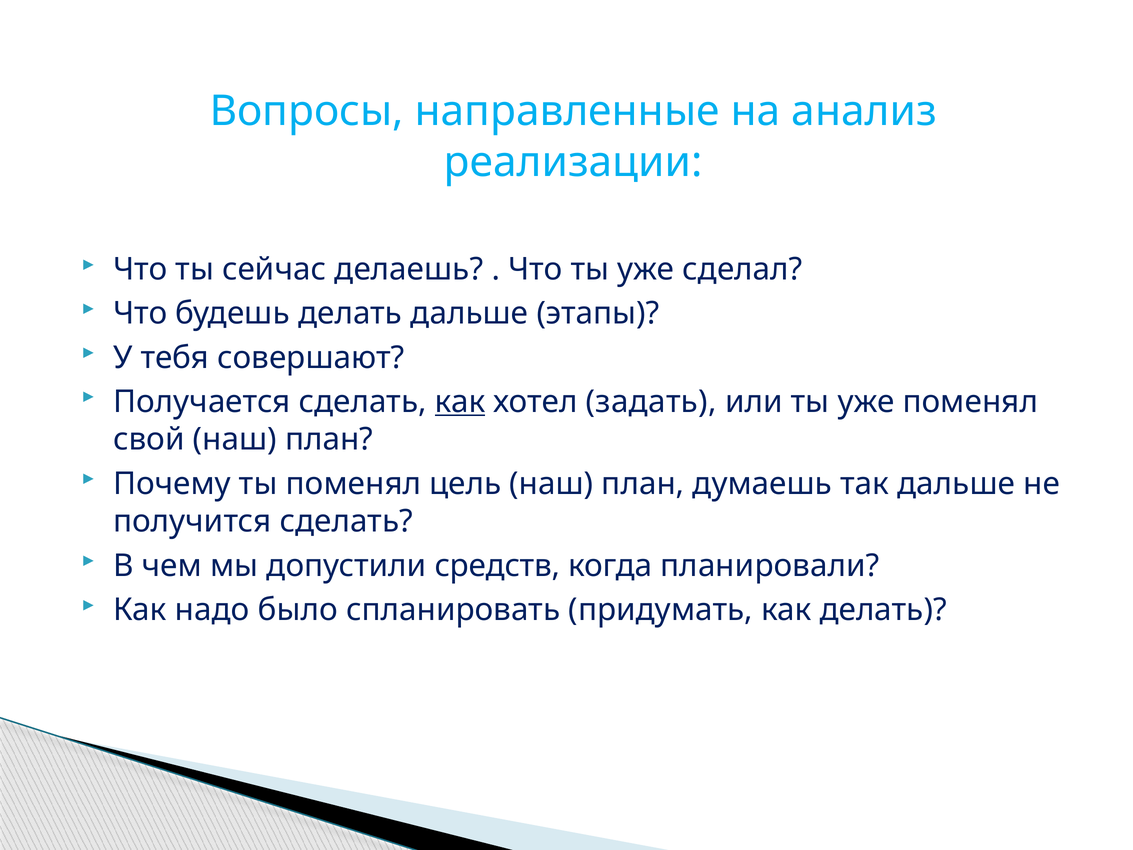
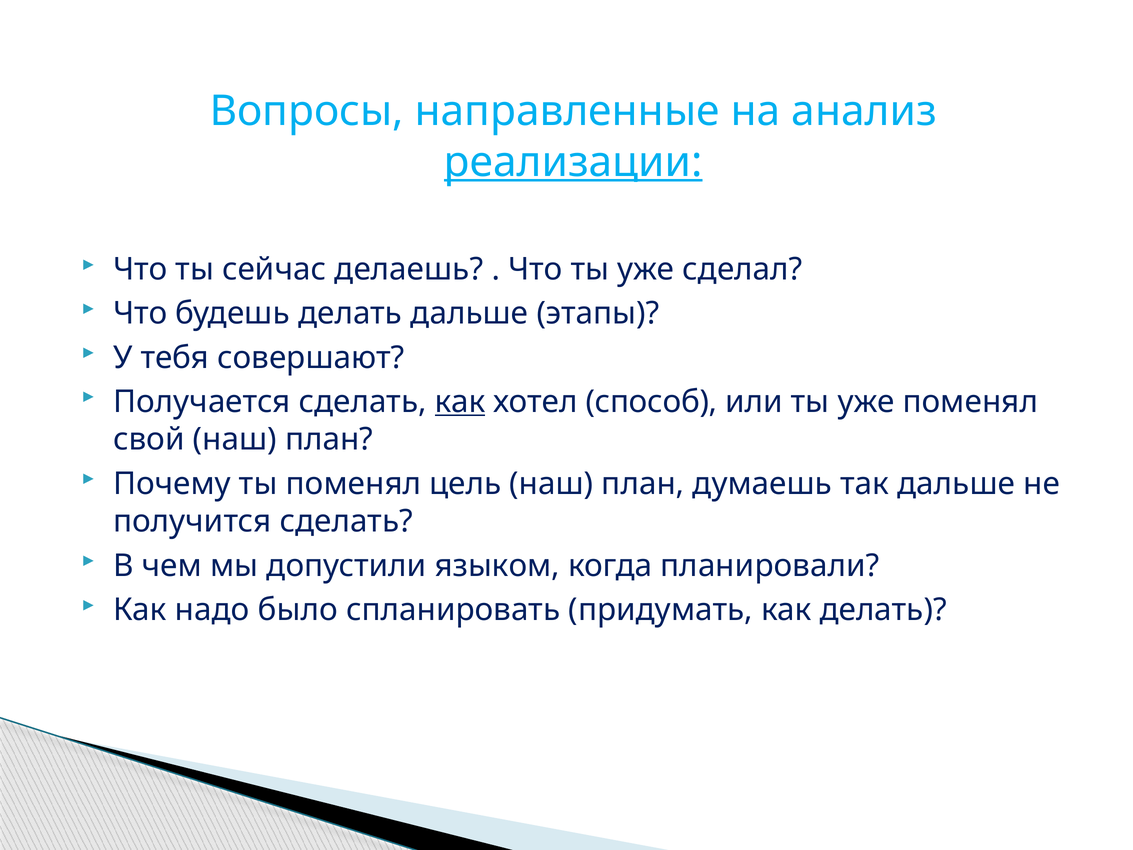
реализации underline: none -> present
задать: задать -> способ
средств: средств -> языком
